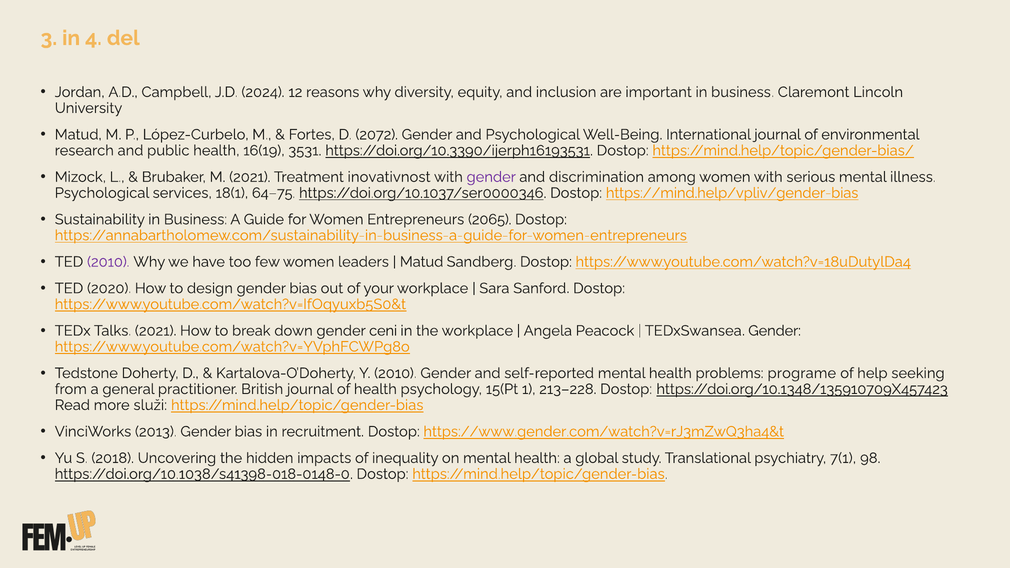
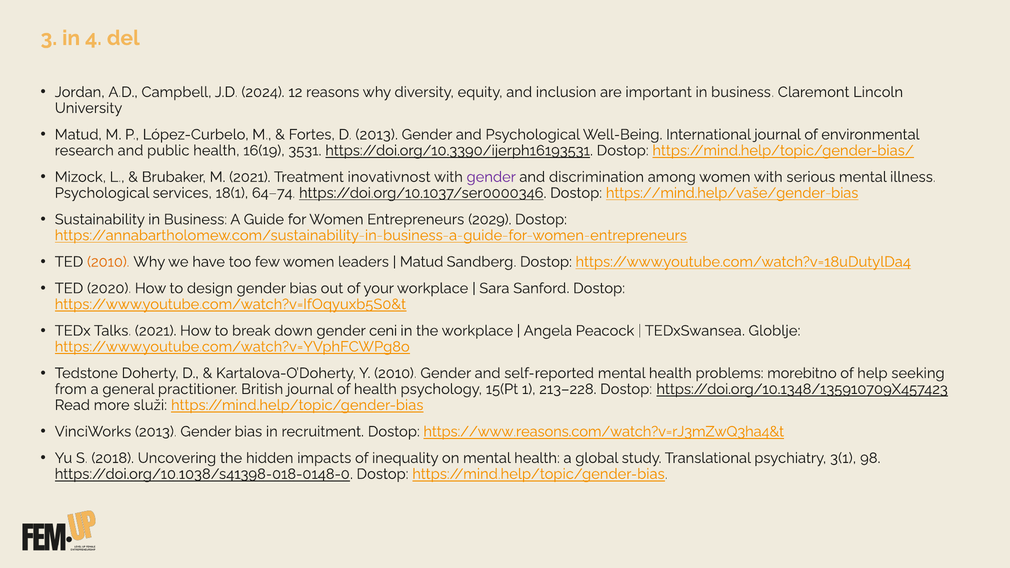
D 2072: 2072 -> 2013
64–75: 64–75 -> 64–74
https://mind.help/vpliv/gender-bias: https://mind.help/vpliv/gender-bias -> https://mind.help/vaše/gender-bias
2065: 2065 -> 2029
2010 at (108, 262) colour: purple -> orange
TEDxSwansea Gender: Gender -> Globlje
programe: programe -> morebitno
https://www.gender.com/watch?v=rJ3mZwQ3ha4&t: https://www.gender.com/watch?v=rJ3mZwQ3ha4&t -> https://www.reasons.com/watch?v=rJ3mZwQ3ha4&t
7(1: 7(1 -> 3(1
